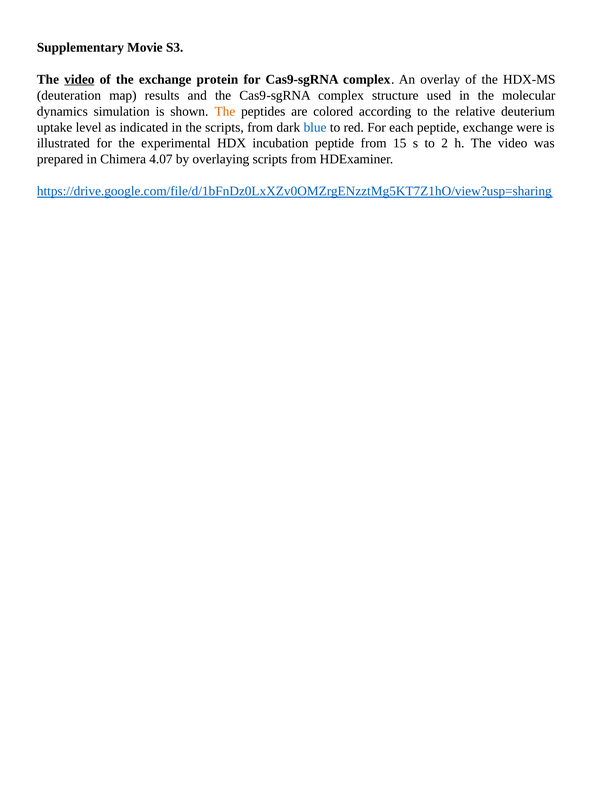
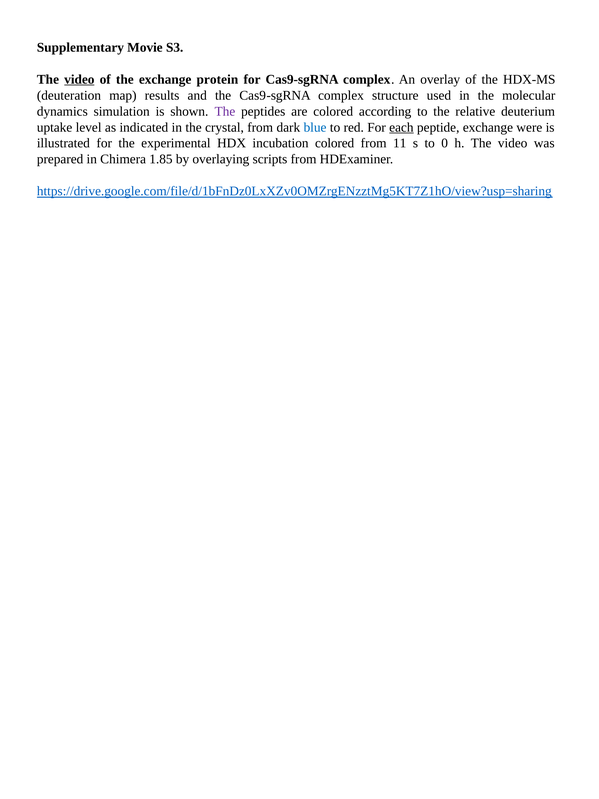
The at (225, 111) colour: orange -> purple
the scripts: scripts -> crystal
each underline: none -> present
incubation peptide: peptide -> colored
15: 15 -> 11
2: 2 -> 0
4.07: 4.07 -> 1.85
